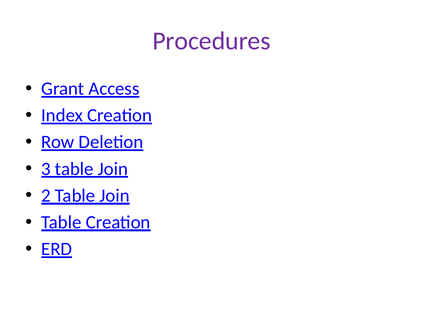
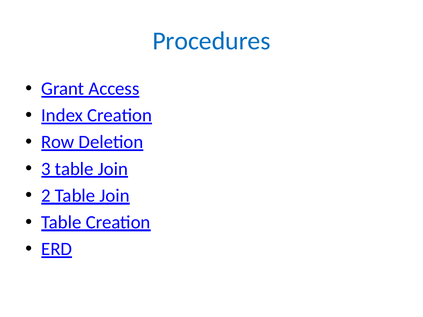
Procedures colour: purple -> blue
